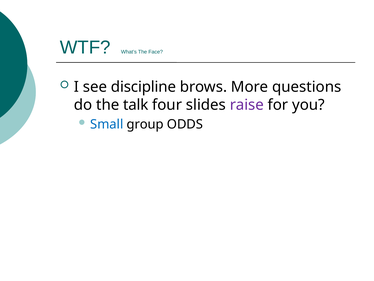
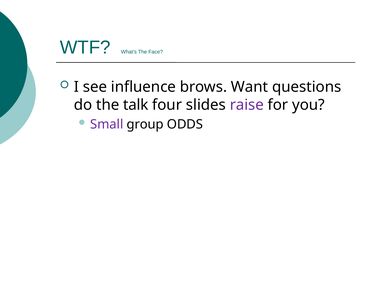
discipline: discipline -> influence
More: More -> Want
Small colour: blue -> purple
